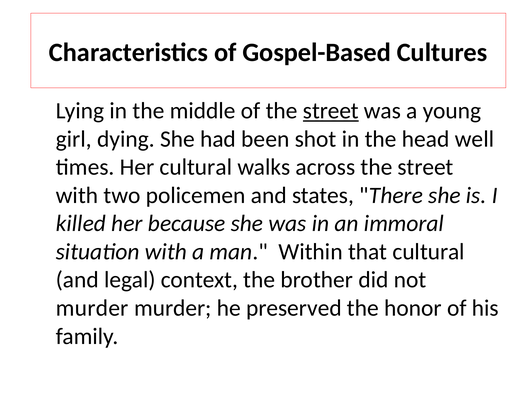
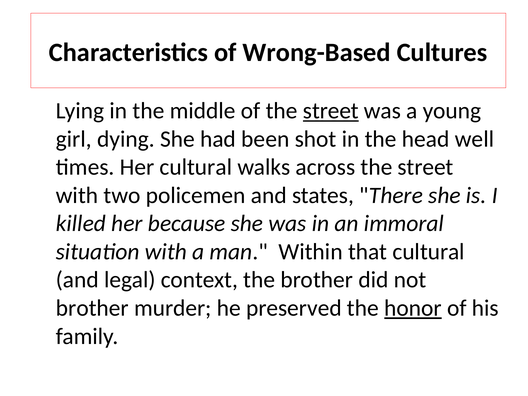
Gospel-Based: Gospel-Based -> Wrong-Based
murder at (92, 308): murder -> brother
honor underline: none -> present
